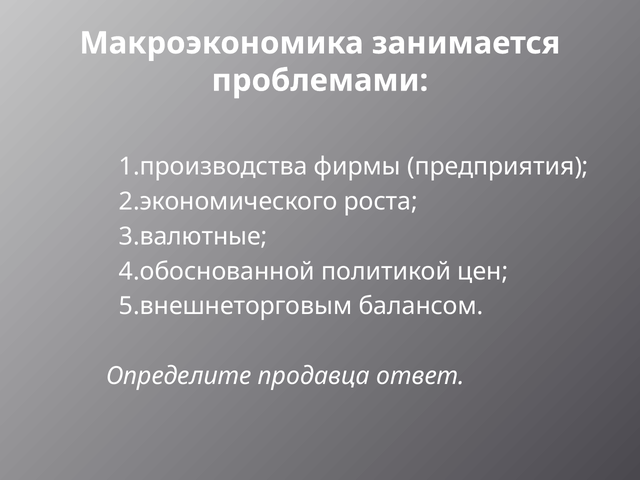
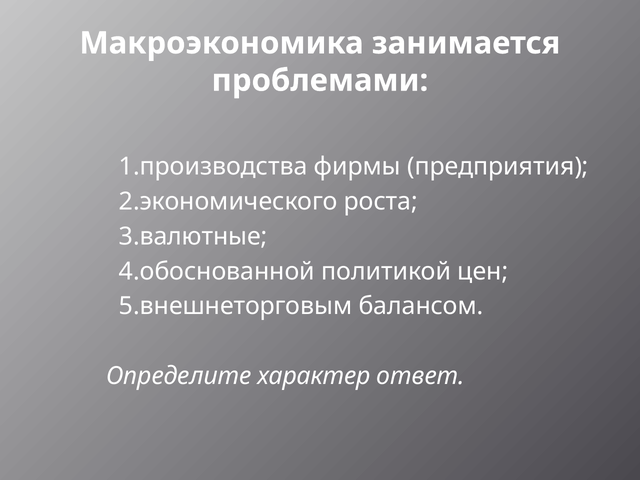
продавца: продавца -> характер
